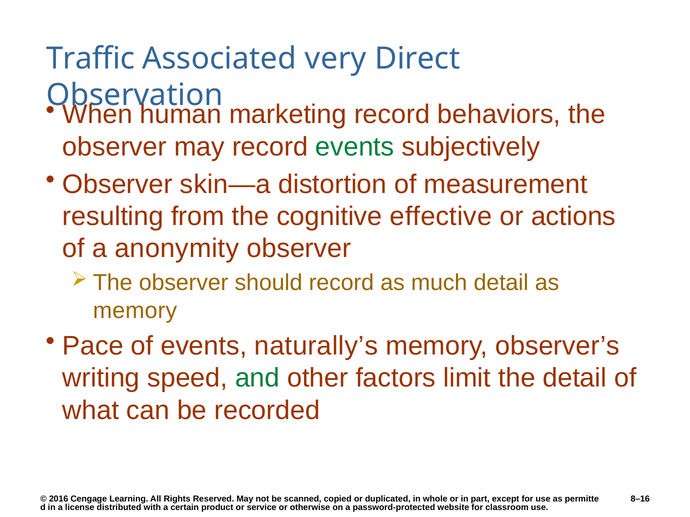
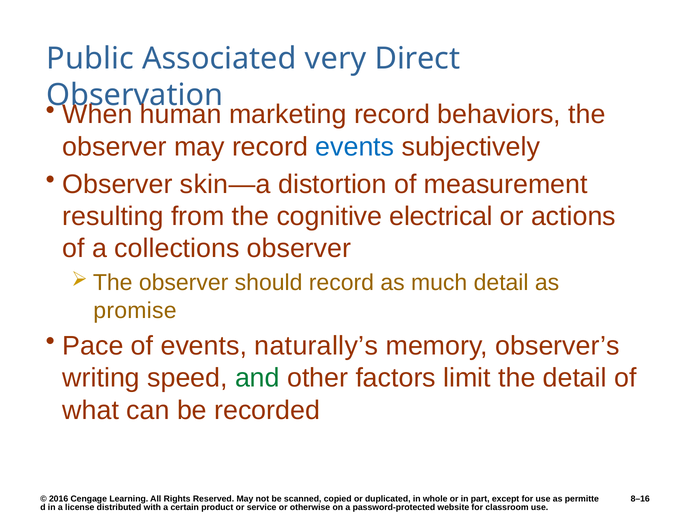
Traffic: Traffic -> Public
events at (355, 147) colour: green -> blue
effective: effective -> electrical
anonymity: anonymity -> collections
memory at (135, 311): memory -> promise
